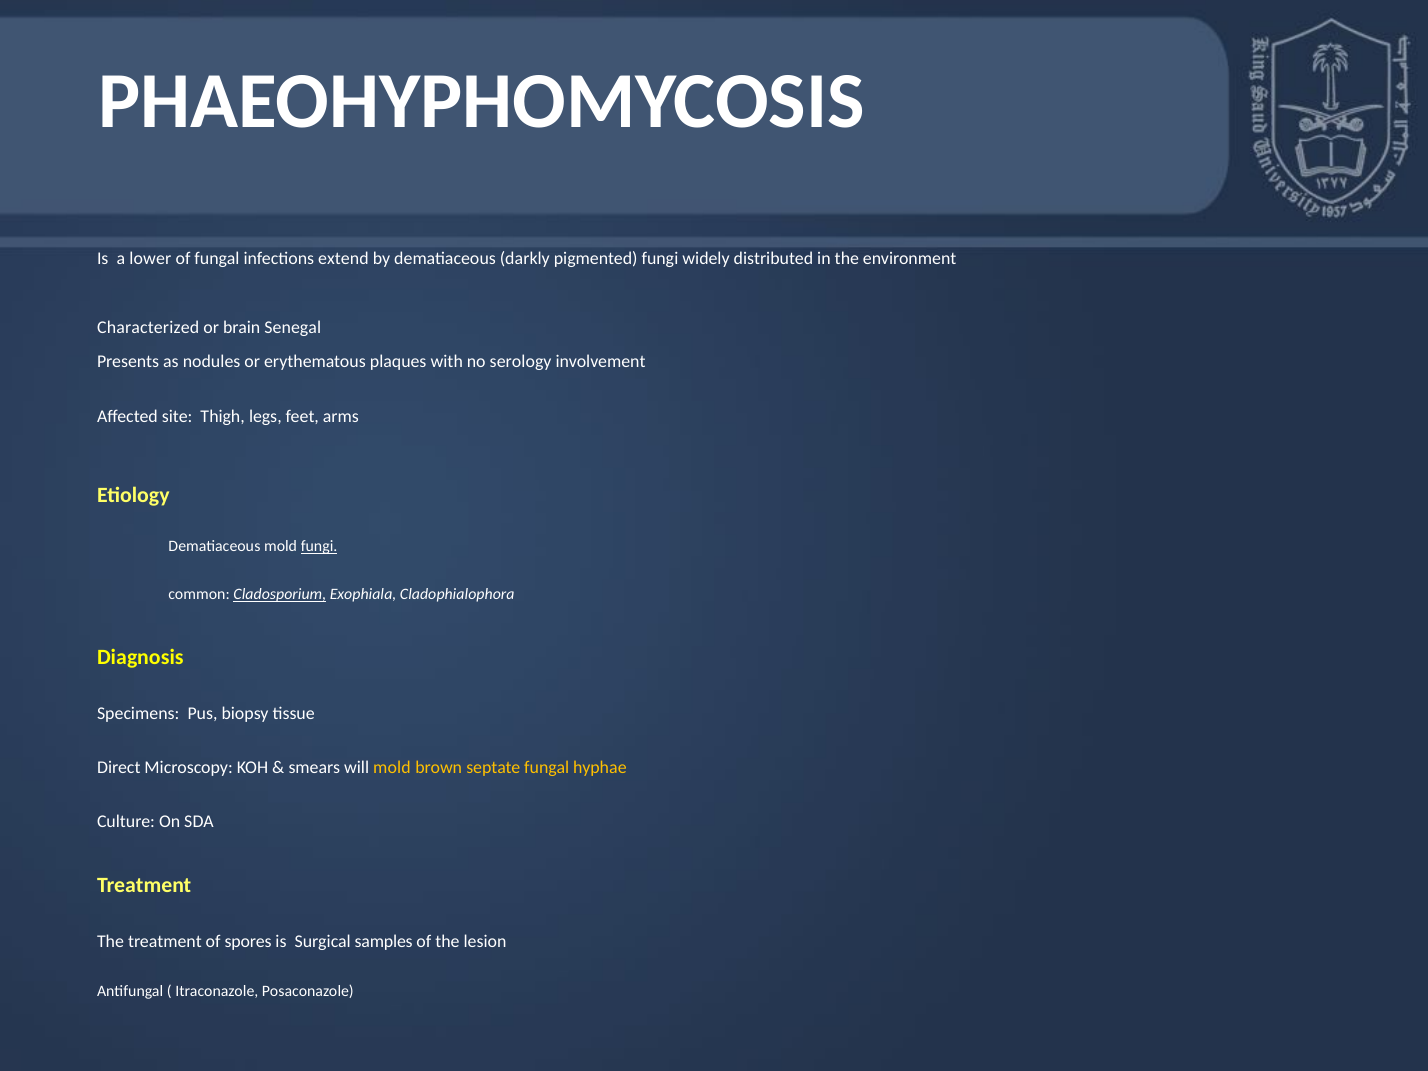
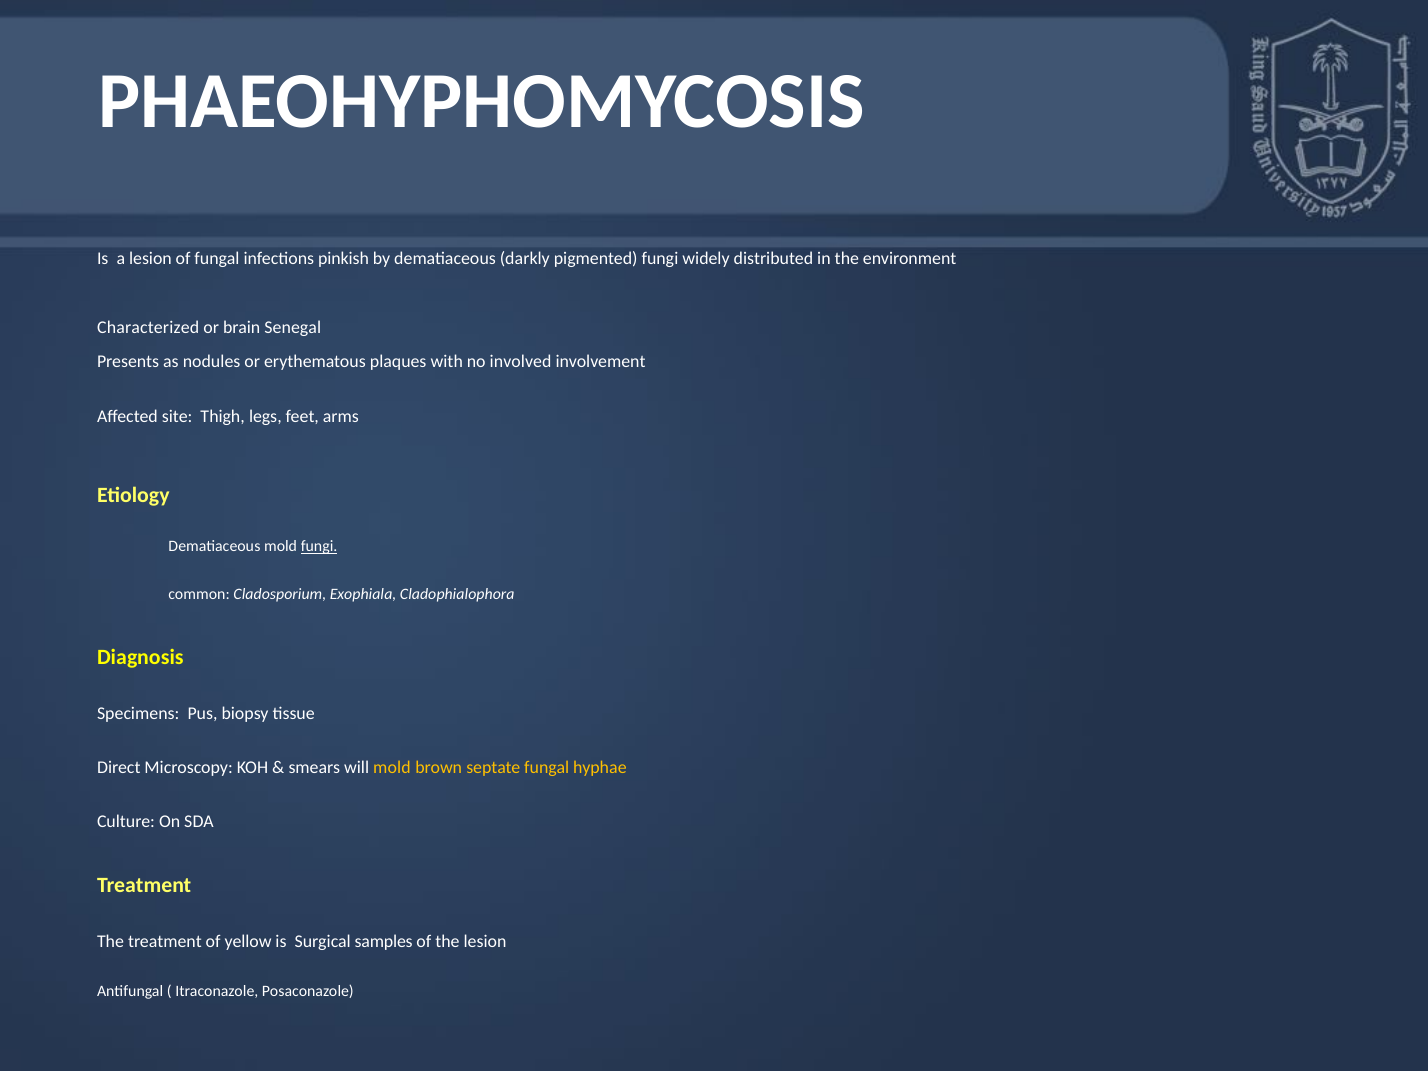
a lower: lower -> lesion
extend: extend -> pinkish
serology: serology -> involved
Cladosporium underline: present -> none
spores: spores -> yellow
